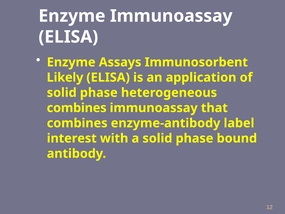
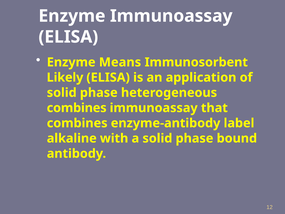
Assays: Assays -> Means
interest: interest -> alkaline
